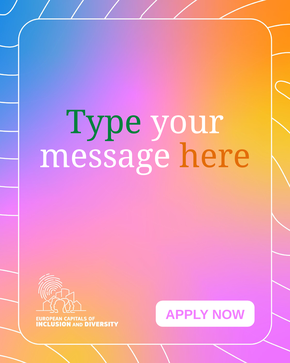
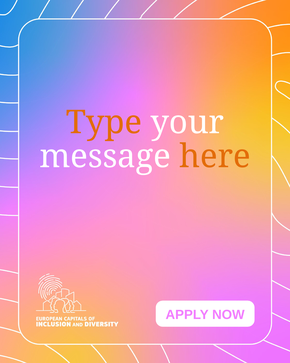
Type colour: green -> orange
